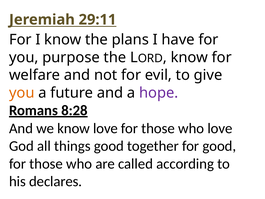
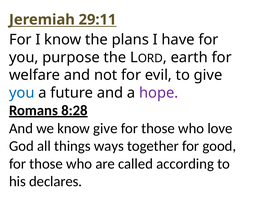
know at (189, 57): know -> earth
you at (22, 93) colour: orange -> blue
know love: love -> give
things good: good -> ways
